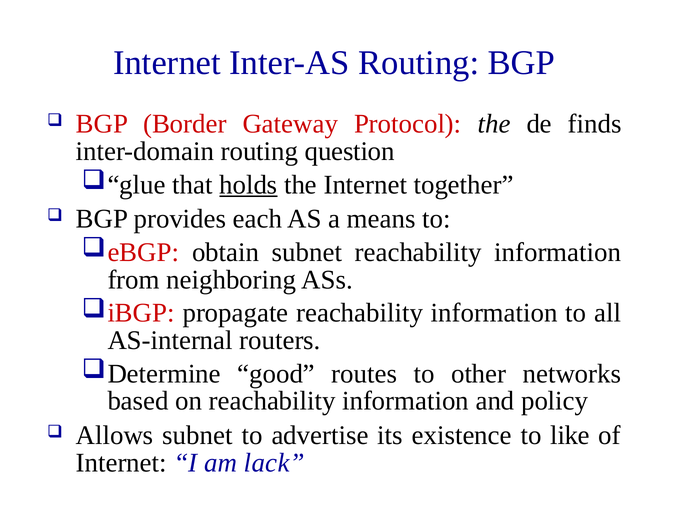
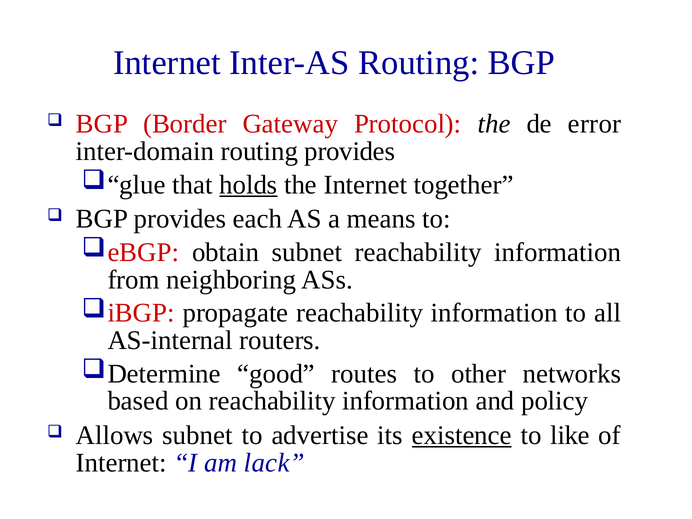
finds: finds -> error
routing question: question -> provides
existence underline: none -> present
